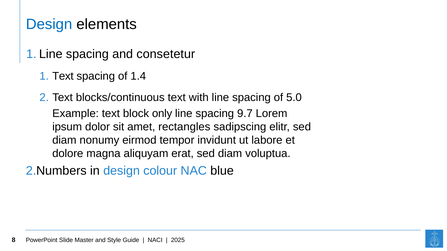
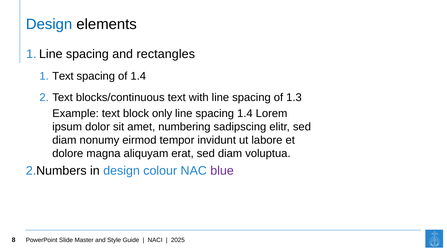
consetetur: consetetur -> rectangles
5.0: 5.0 -> 1.3
spacing 9.7: 9.7 -> 1.4
rectangles: rectangles -> numbering
blue colour: black -> purple
